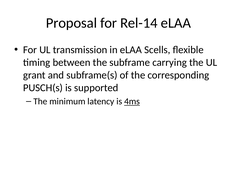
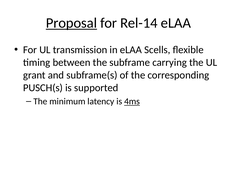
Proposal underline: none -> present
